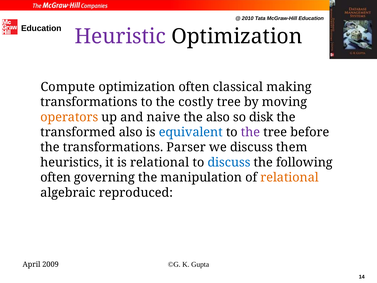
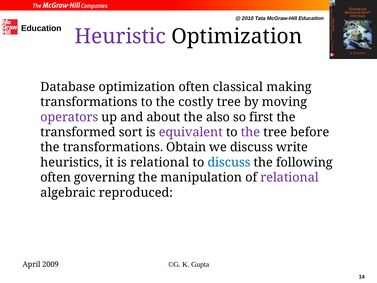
Compute: Compute -> Database
operators colour: orange -> purple
naive: naive -> about
disk: disk -> first
transformed also: also -> sort
equivalent colour: blue -> purple
Parser: Parser -> Obtain
them: them -> write
relational at (290, 177) colour: orange -> purple
